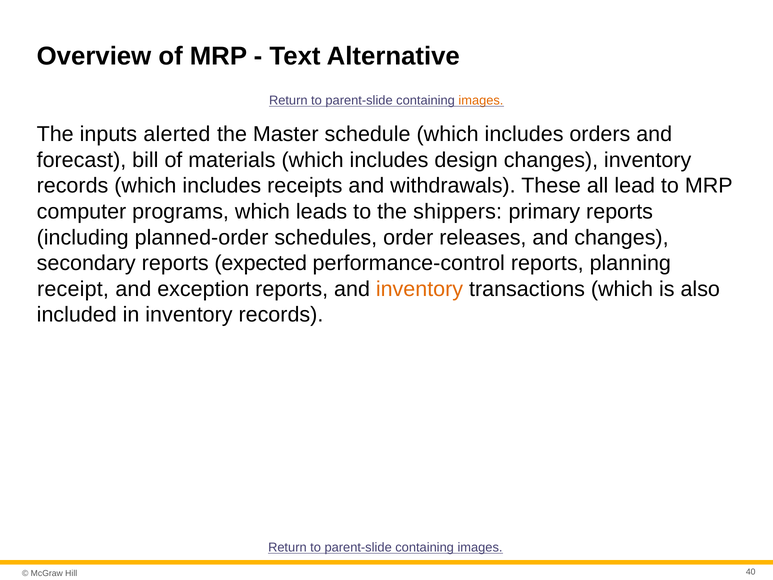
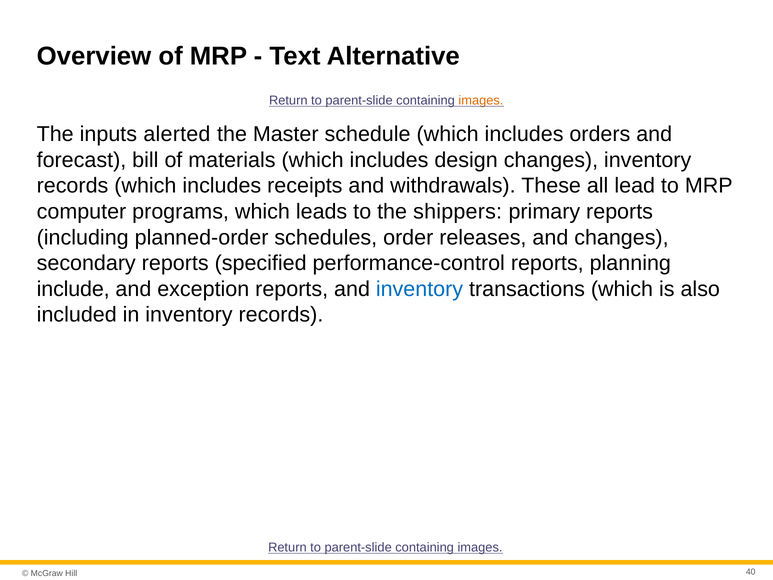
expected: expected -> specified
receipt: receipt -> include
inventory at (419, 289) colour: orange -> blue
